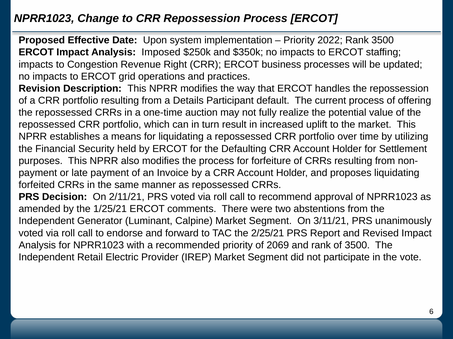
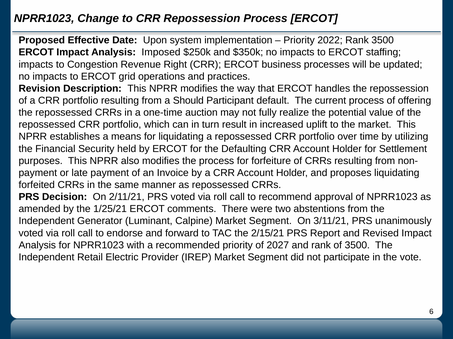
Details: Details -> Should
2/25/21: 2/25/21 -> 2/15/21
2069: 2069 -> 2027
